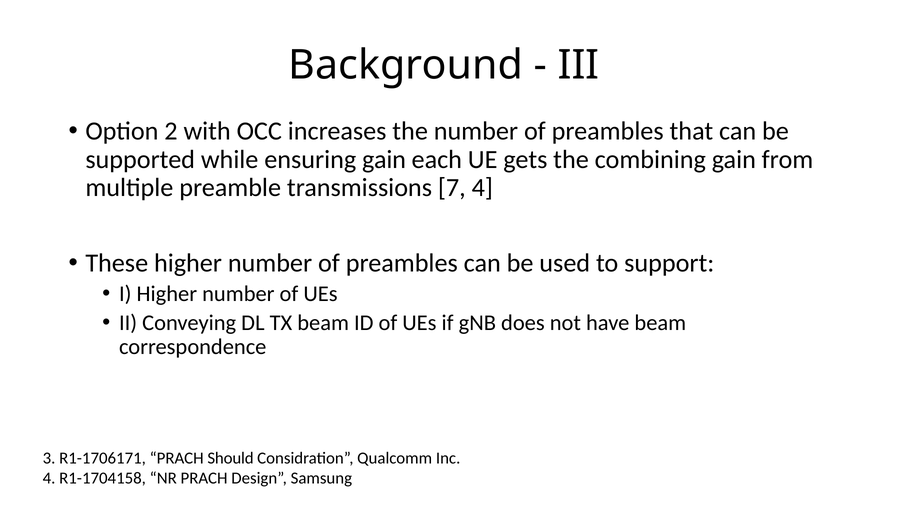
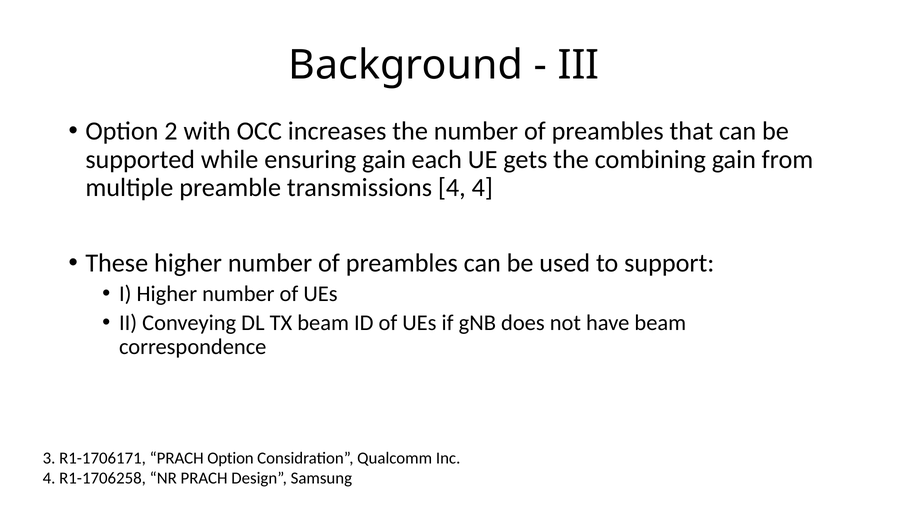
transmissions 7: 7 -> 4
PRACH Should: Should -> Option
R1-1704158: R1-1704158 -> R1-1706258
